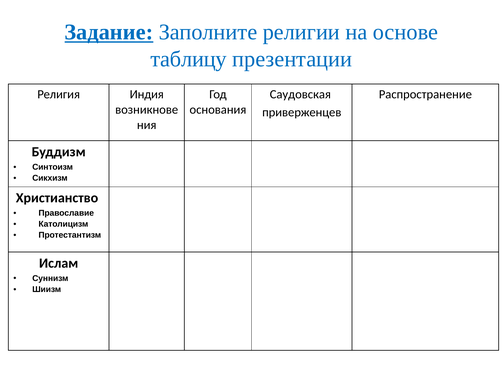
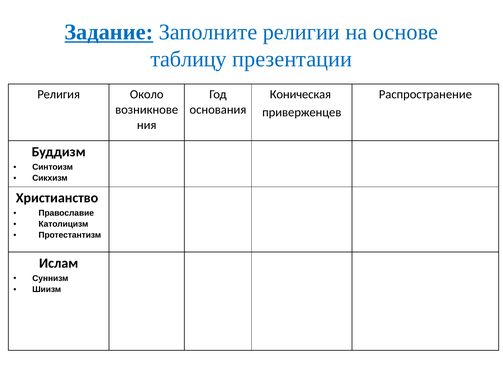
Индия: Индия -> Около
Саудовская: Саудовская -> Коническая
